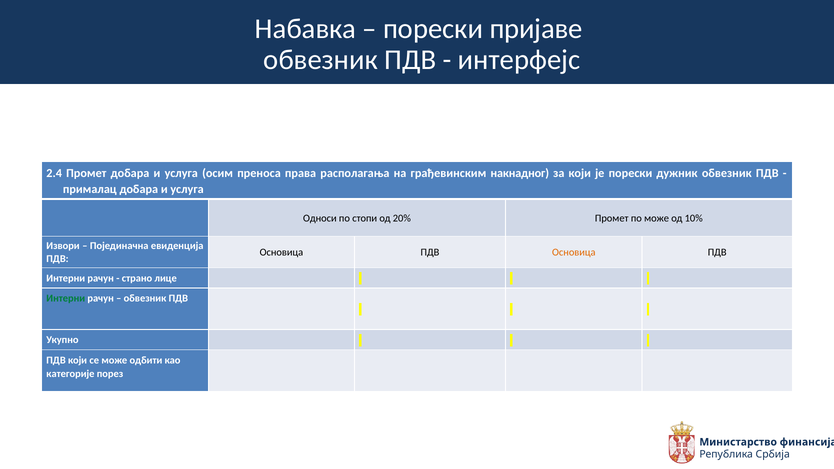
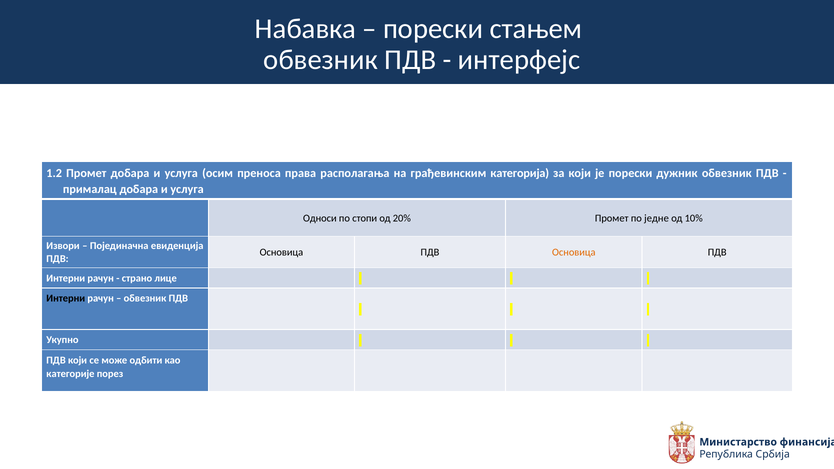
пријаве: пријаве -> стањем
2.4: 2.4 -> 1.2
накнадног: накнадног -> категорија
по може: може -> једне
Интерни at (66, 299) colour: green -> black
